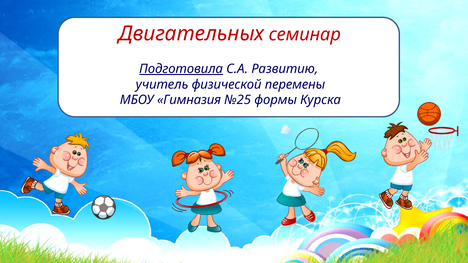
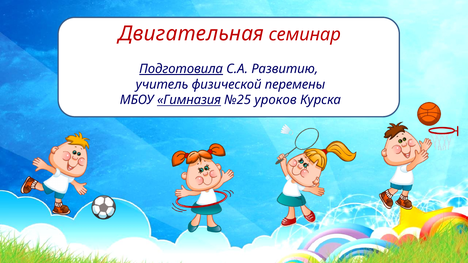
Двигательных: Двигательных -> Двигательная
Гимназия underline: none -> present
формы: формы -> уроков
